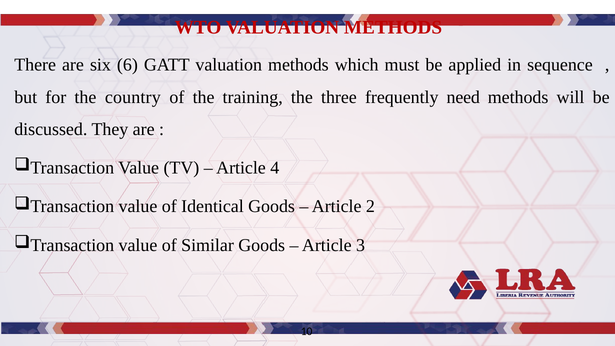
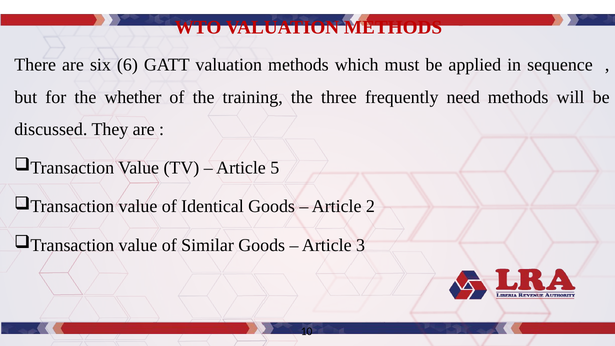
country: country -> whether
4: 4 -> 5
